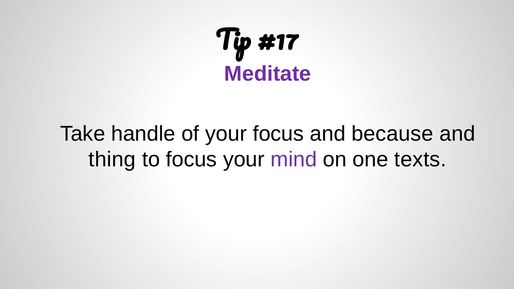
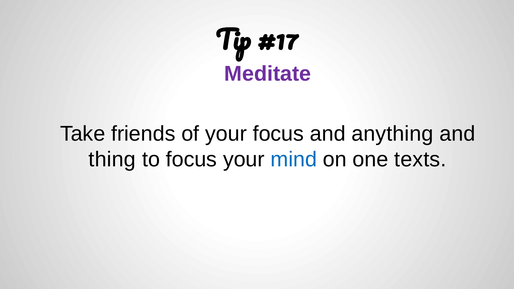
handle: handle -> friends
because: because -> anything
mind colour: purple -> blue
